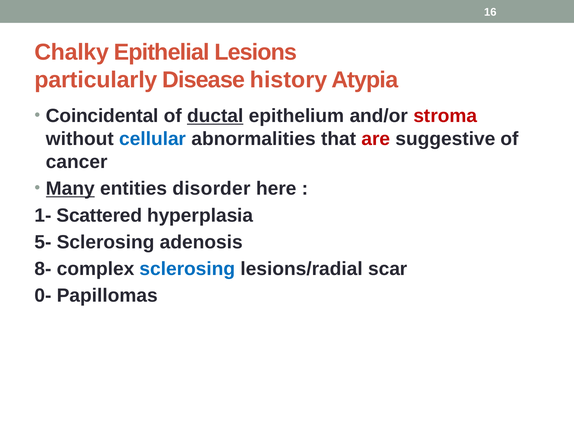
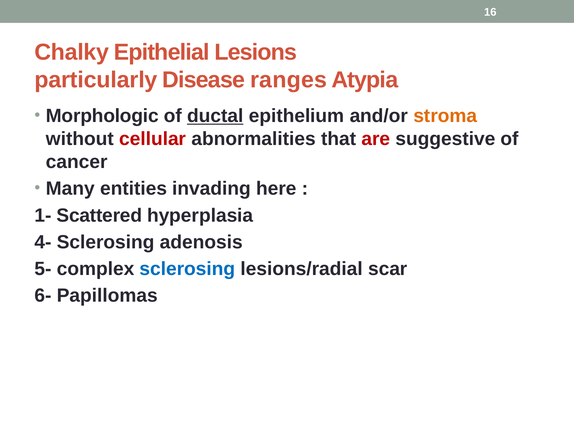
history: history -> ranges
Coincidental: Coincidental -> Morphologic
stroma colour: red -> orange
cellular colour: blue -> red
Many underline: present -> none
disorder: disorder -> invading
5-: 5- -> 4-
8-: 8- -> 5-
0-: 0- -> 6-
